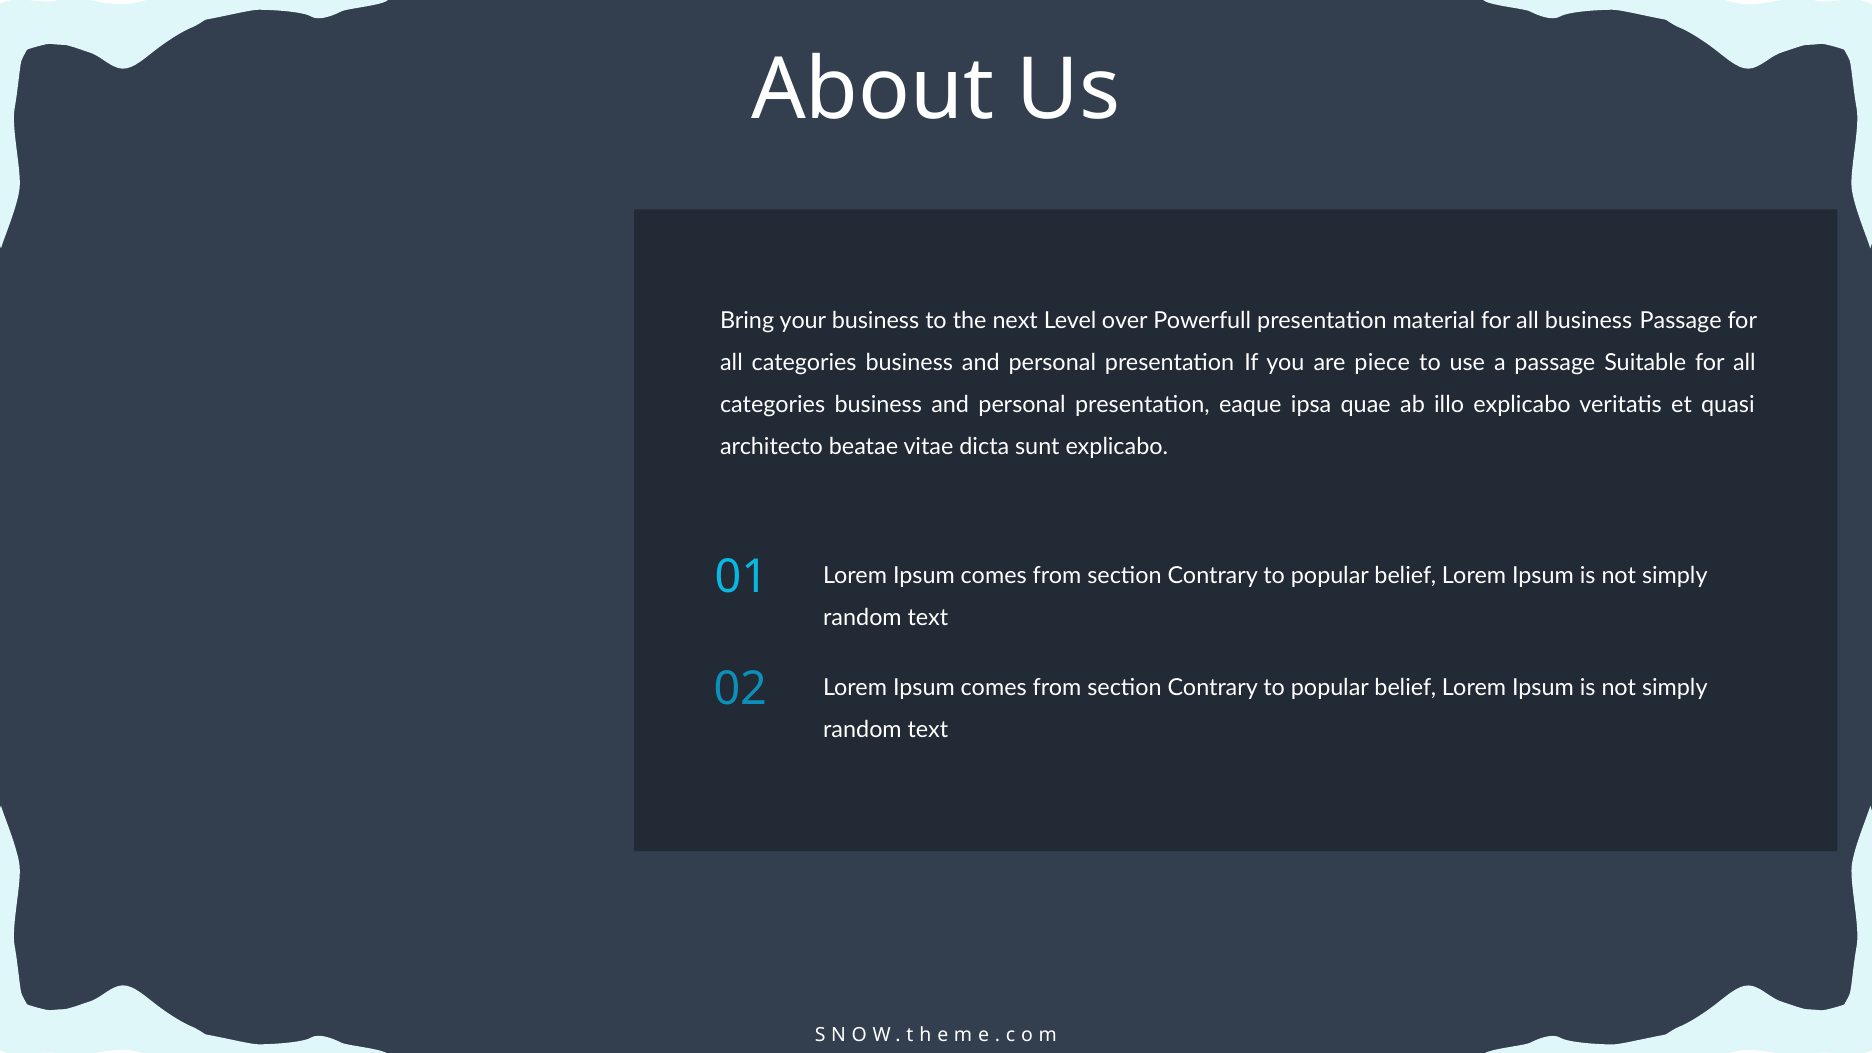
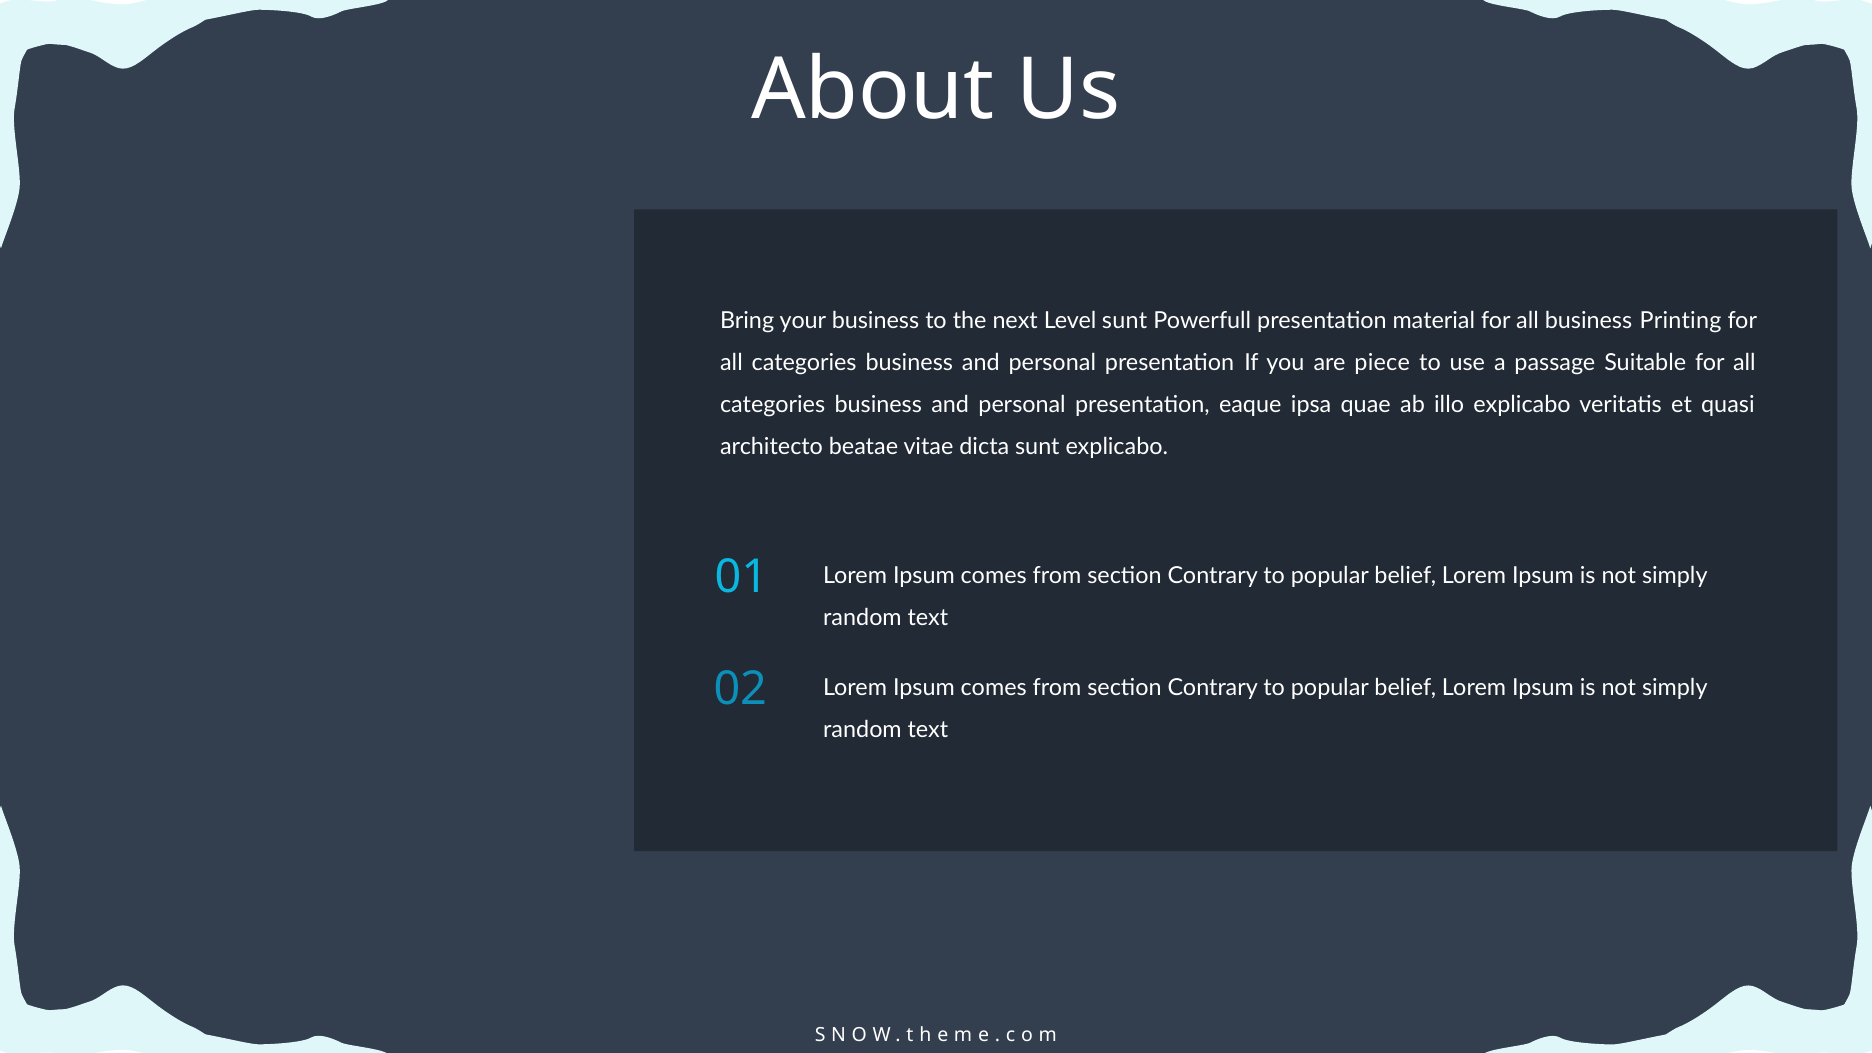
Level over: over -> sunt
business Passage: Passage -> Printing
